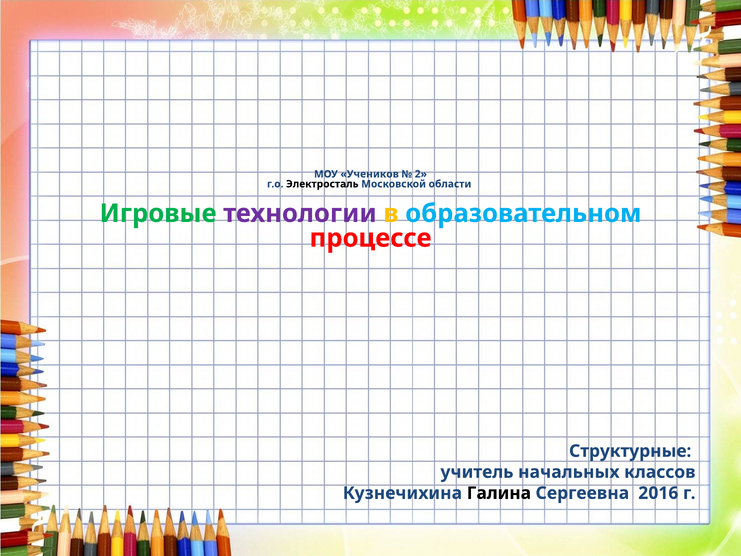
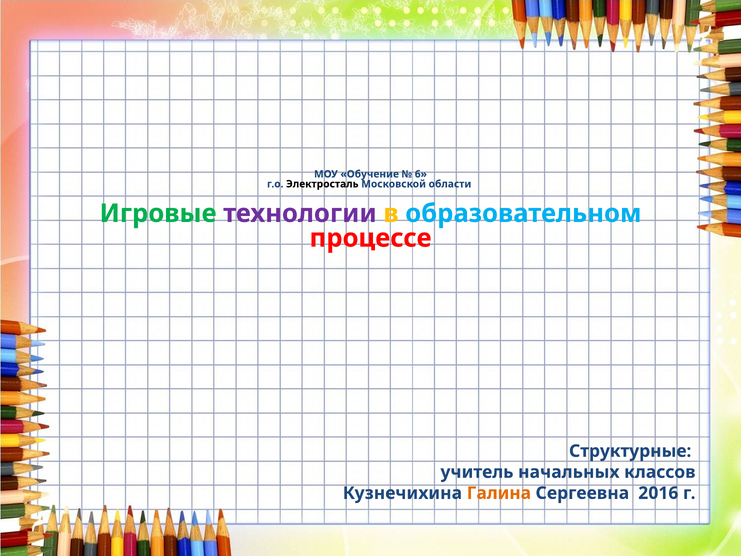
Учеников: Учеников -> Обучение
2: 2 -> 6
Галина colour: black -> orange
